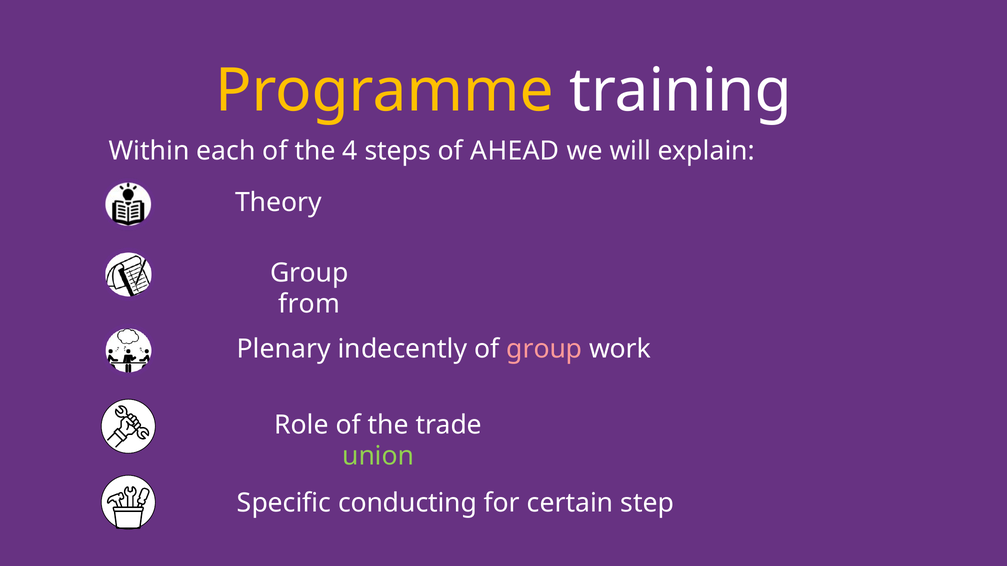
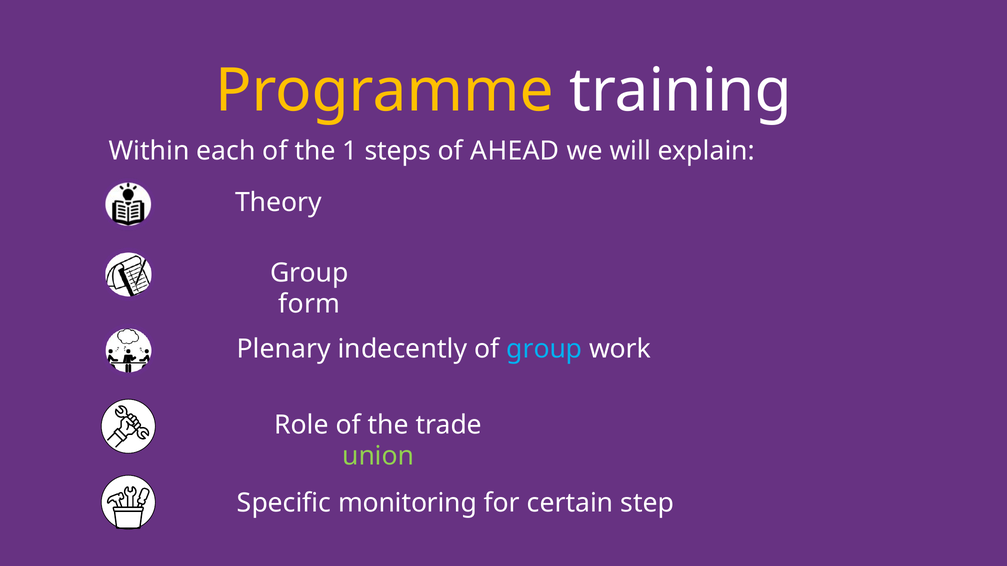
4: 4 -> 1
from: from -> form
group at (544, 349) colour: pink -> light blue
conducting: conducting -> monitoring
